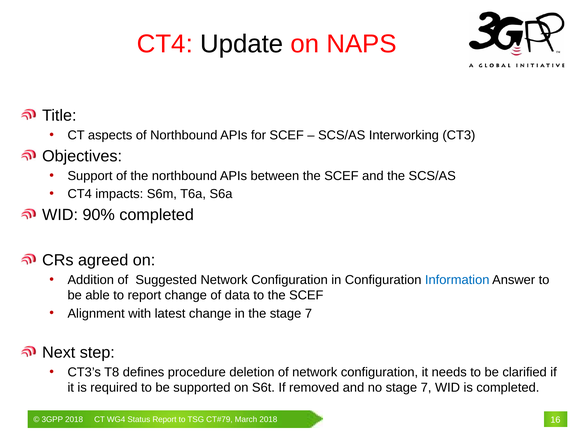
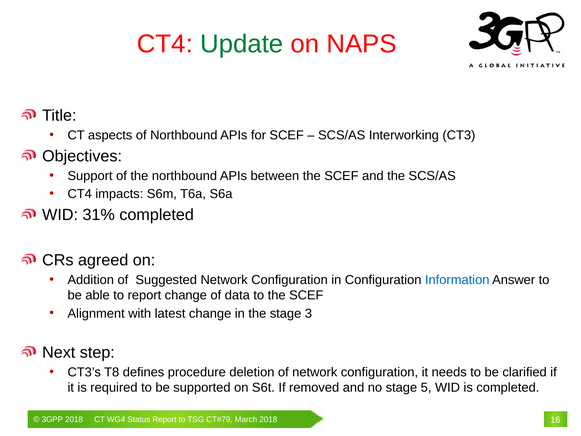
Update colour: black -> green
90%: 90% -> 31%
the stage 7: 7 -> 3
no stage 7: 7 -> 5
